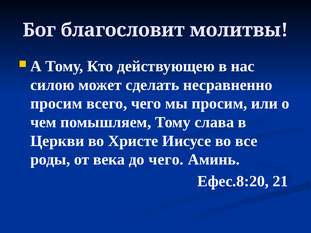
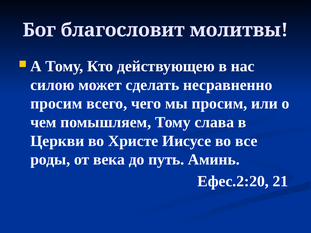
до чего: чего -> путь
Ефес.8:20: Ефес.8:20 -> Ефес.2:20
